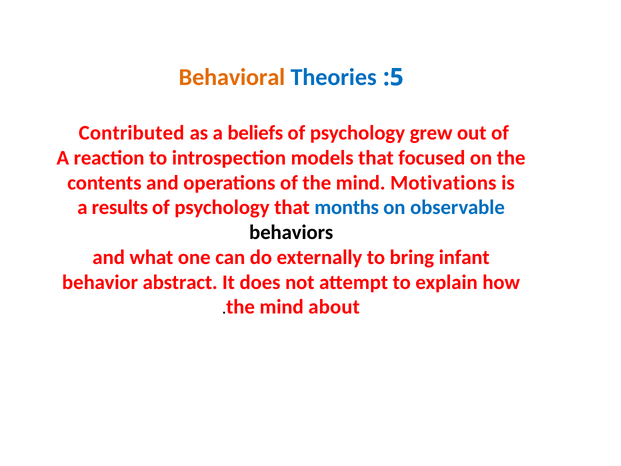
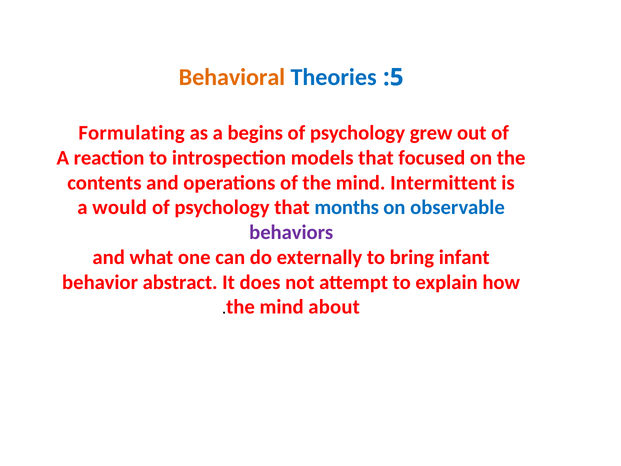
Contributed: Contributed -> Formulating
beliefs: beliefs -> begins
Motivations: Motivations -> Intermittent
results: results -> would
behaviors colour: black -> purple
